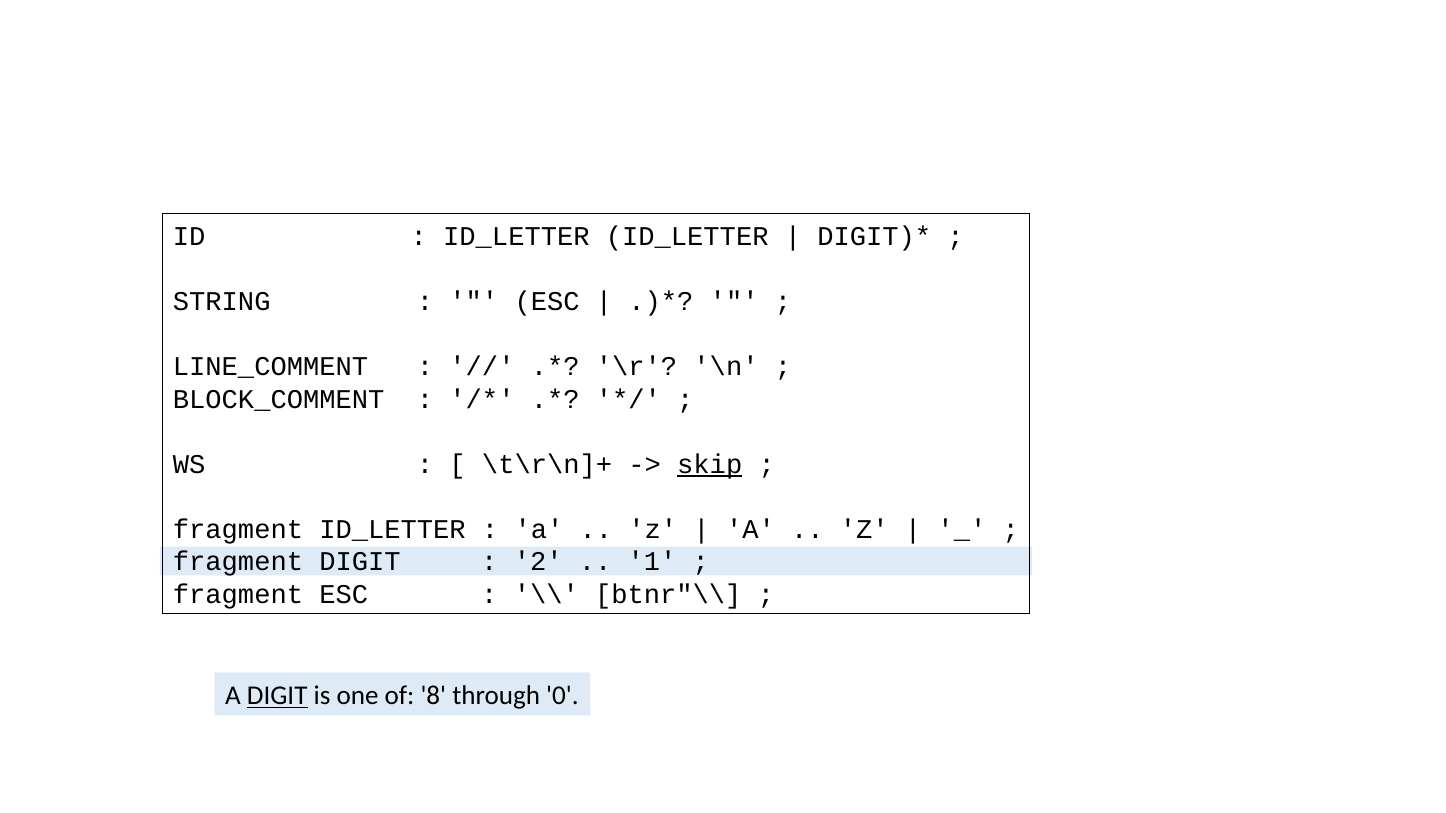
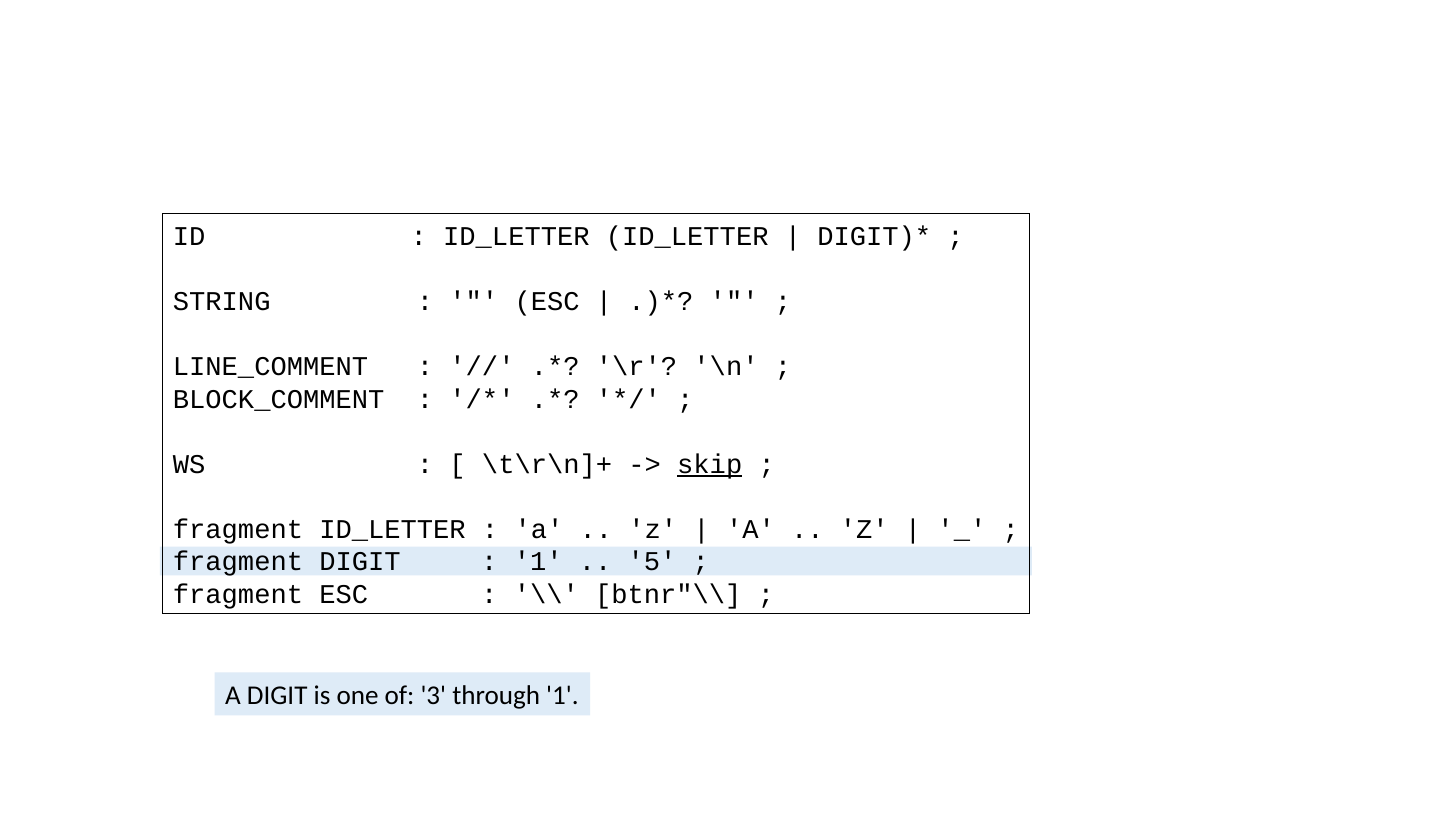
2 at (538, 562): 2 -> 1
1: 1 -> 5
DIGIT at (277, 696) underline: present -> none
8: 8 -> 3
through 0: 0 -> 1
